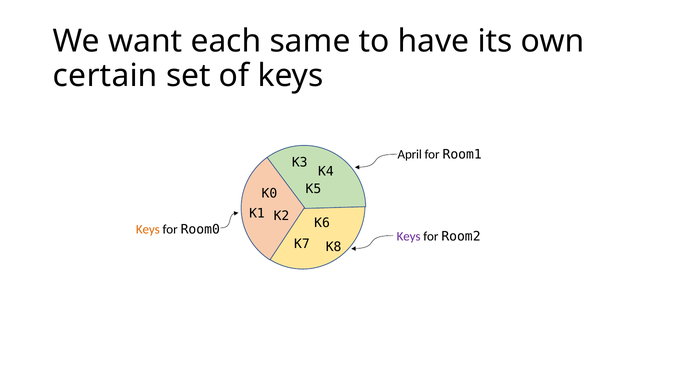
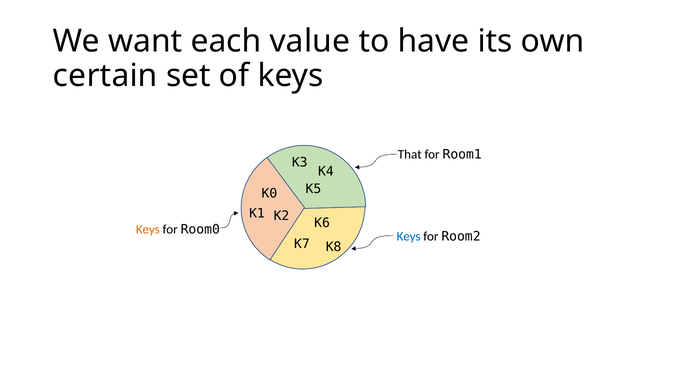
same: same -> value
April: April -> That
Keys at (409, 236) colour: purple -> blue
